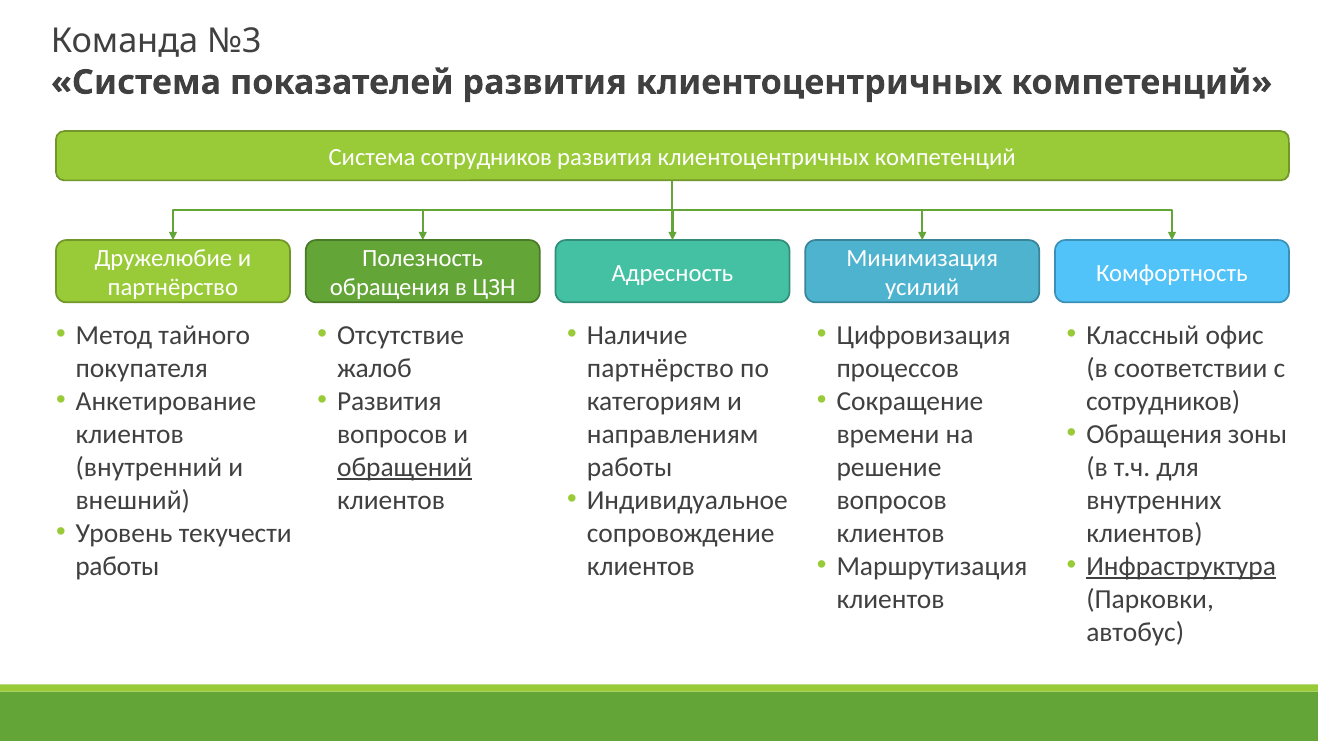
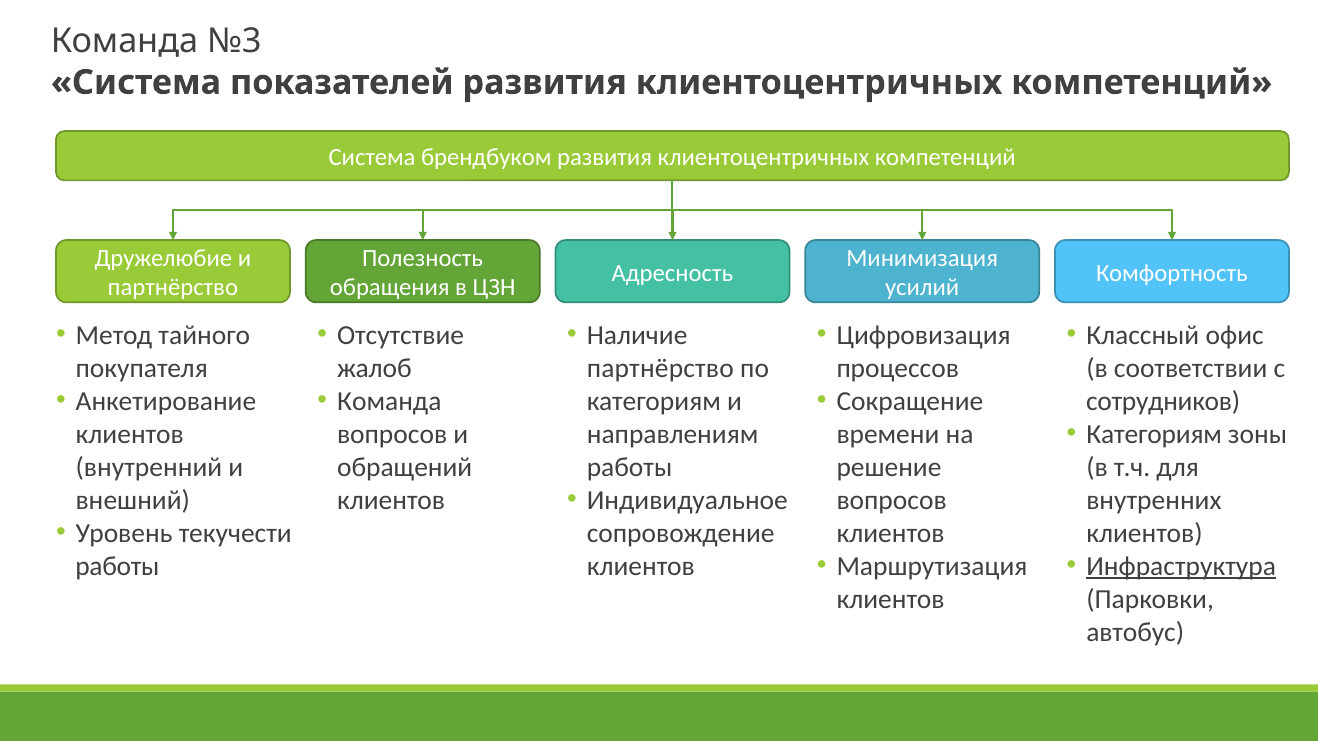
Система сотрудников: сотрудников -> брендбуком
Развития at (389, 401): Развития -> Команда
Обращения at (1154, 434): Обращения -> Категориям
обращений underline: present -> none
